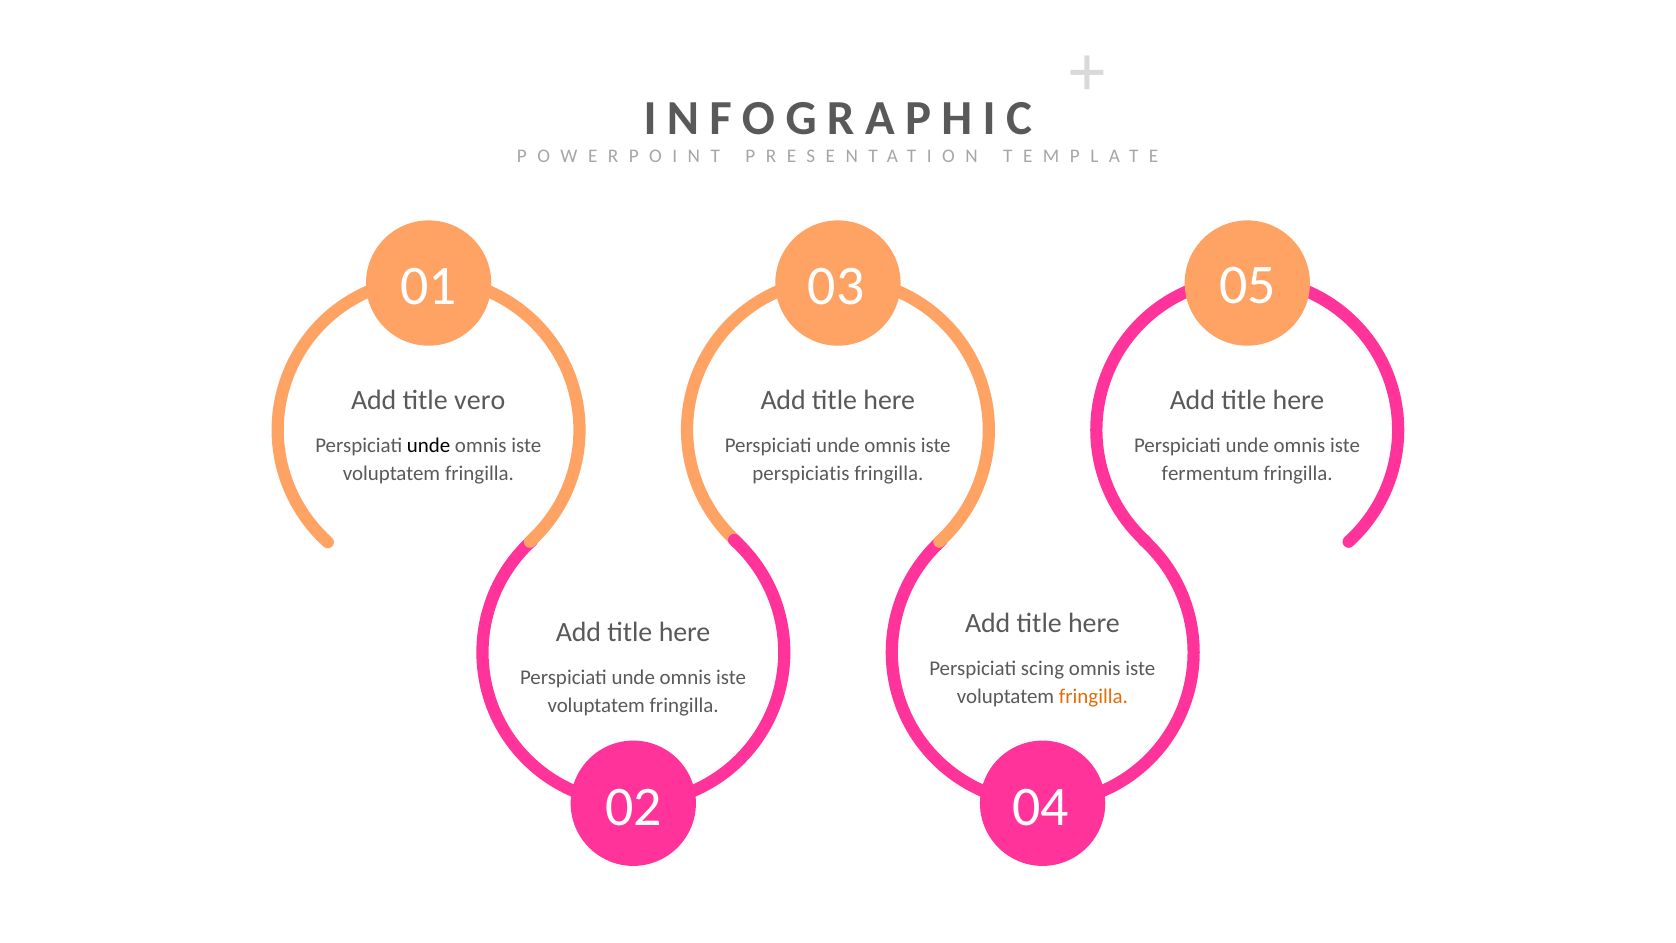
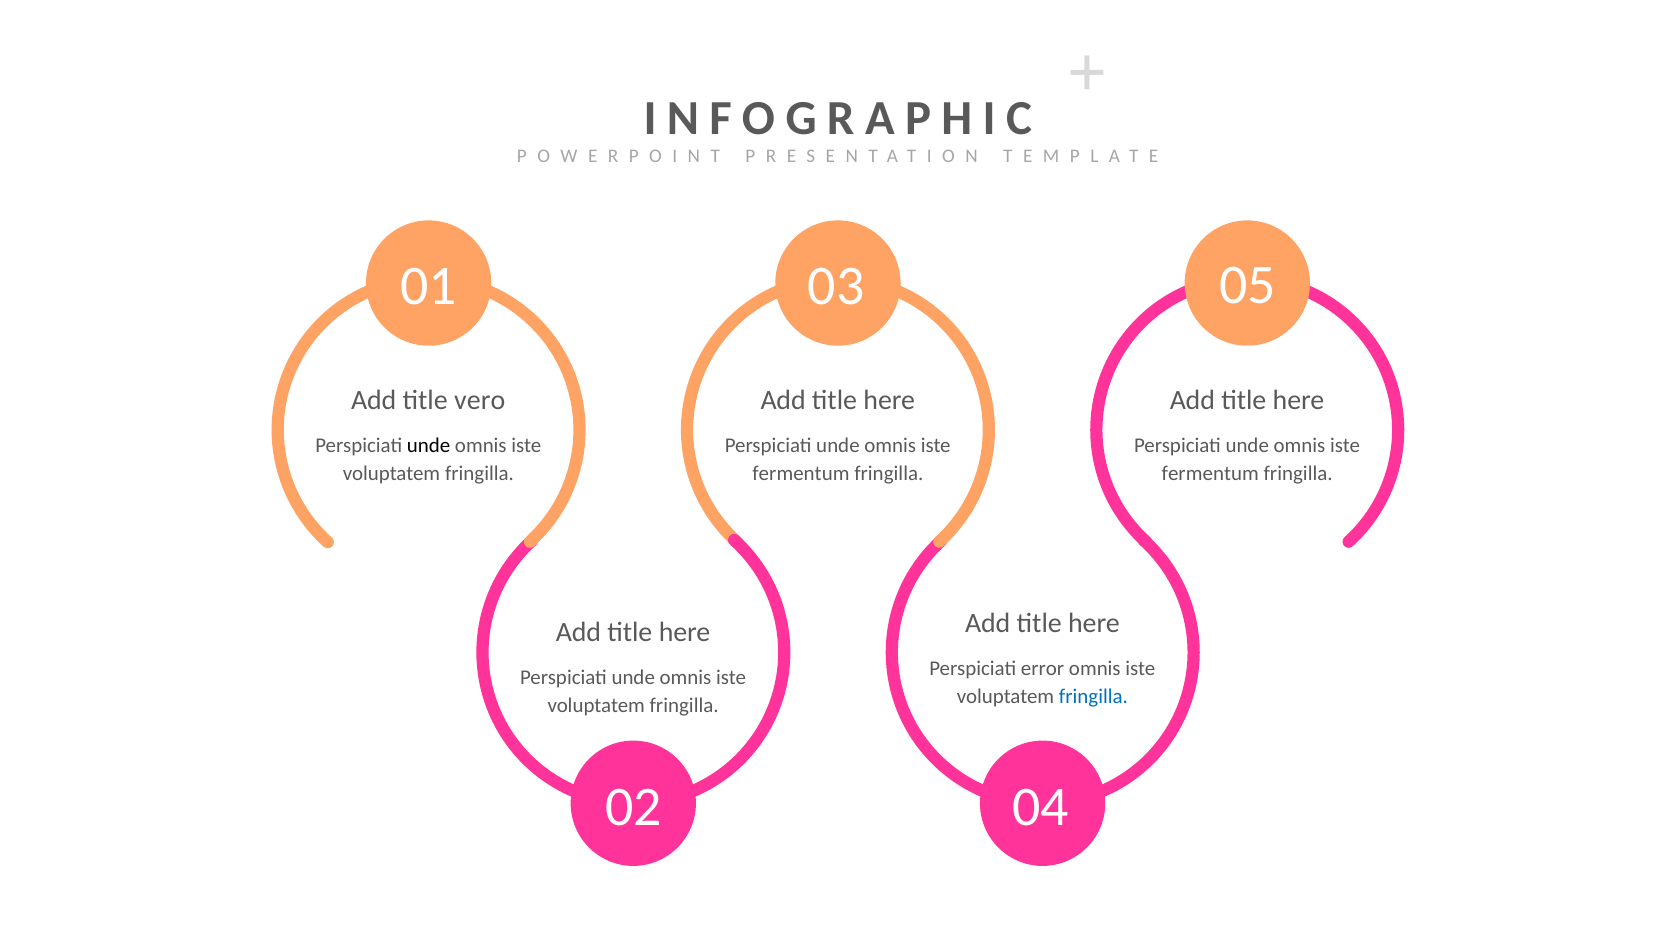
perspiciatis at (801, 474): perspiciatis -> fermentum
scing: scing -> error
fringilla at (1094, 696) colour: orange -> blue
